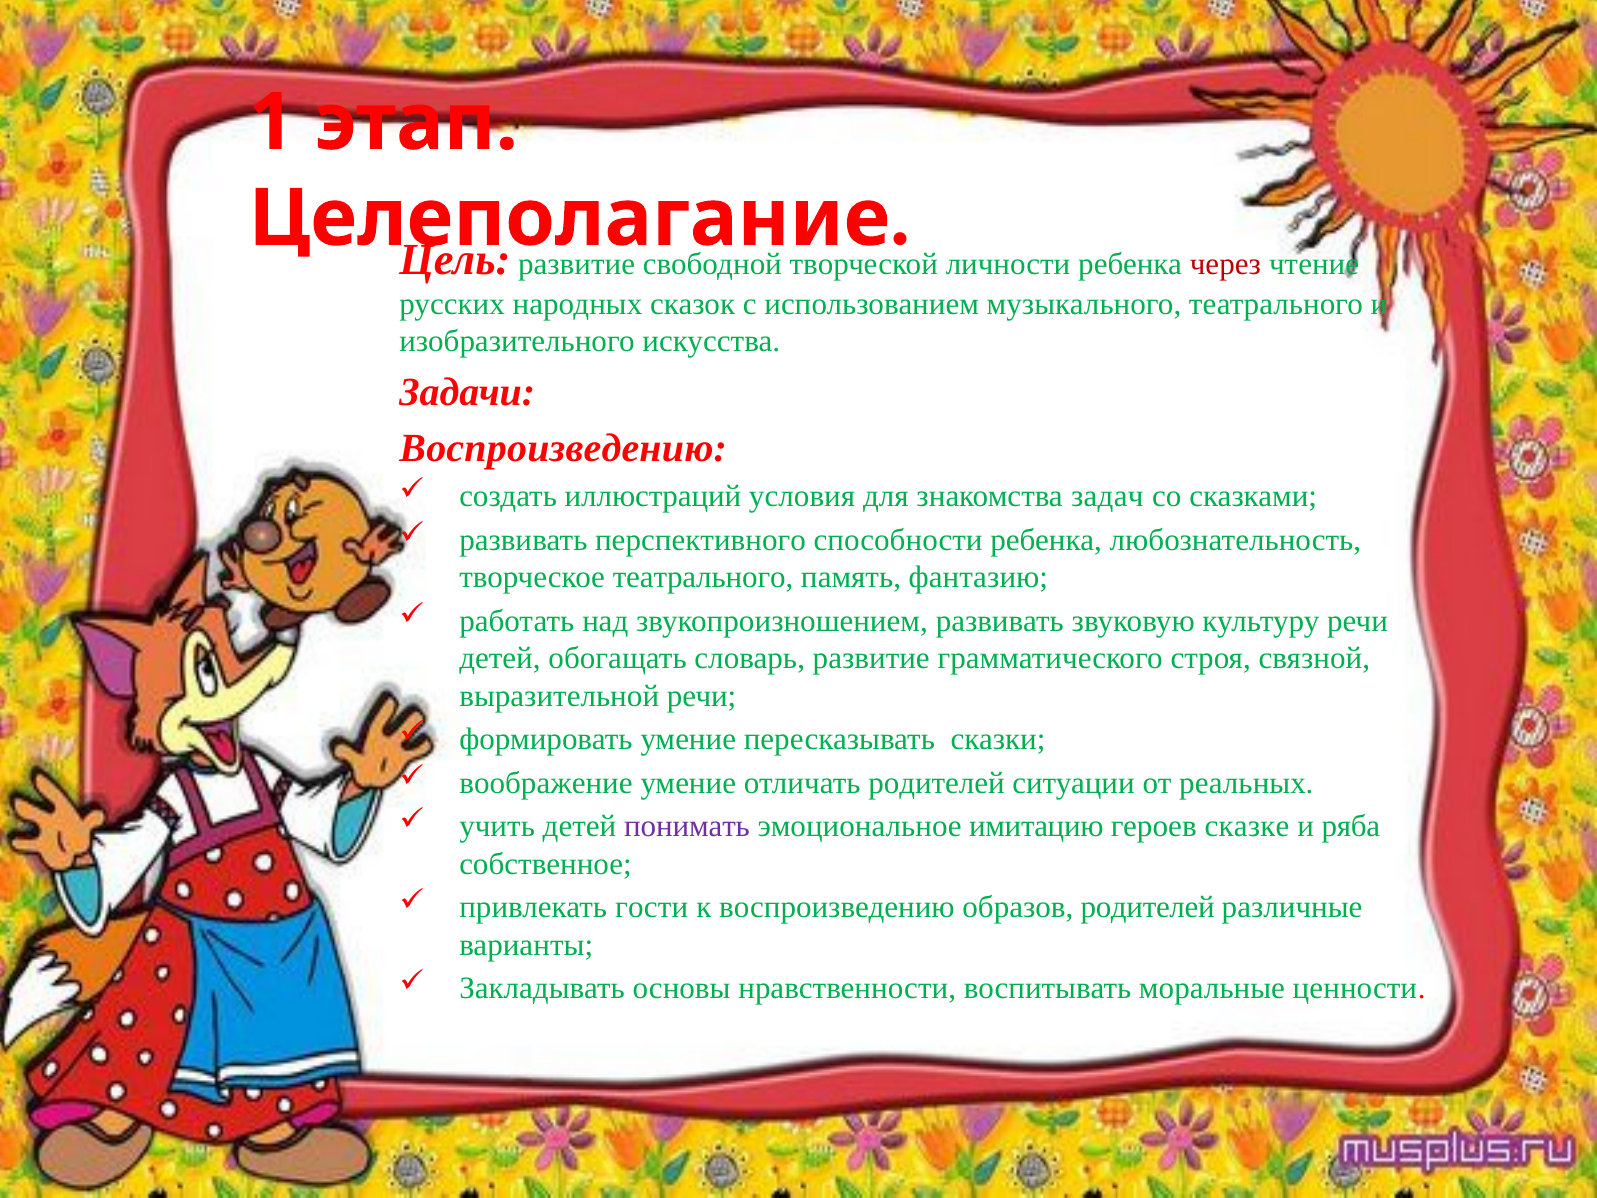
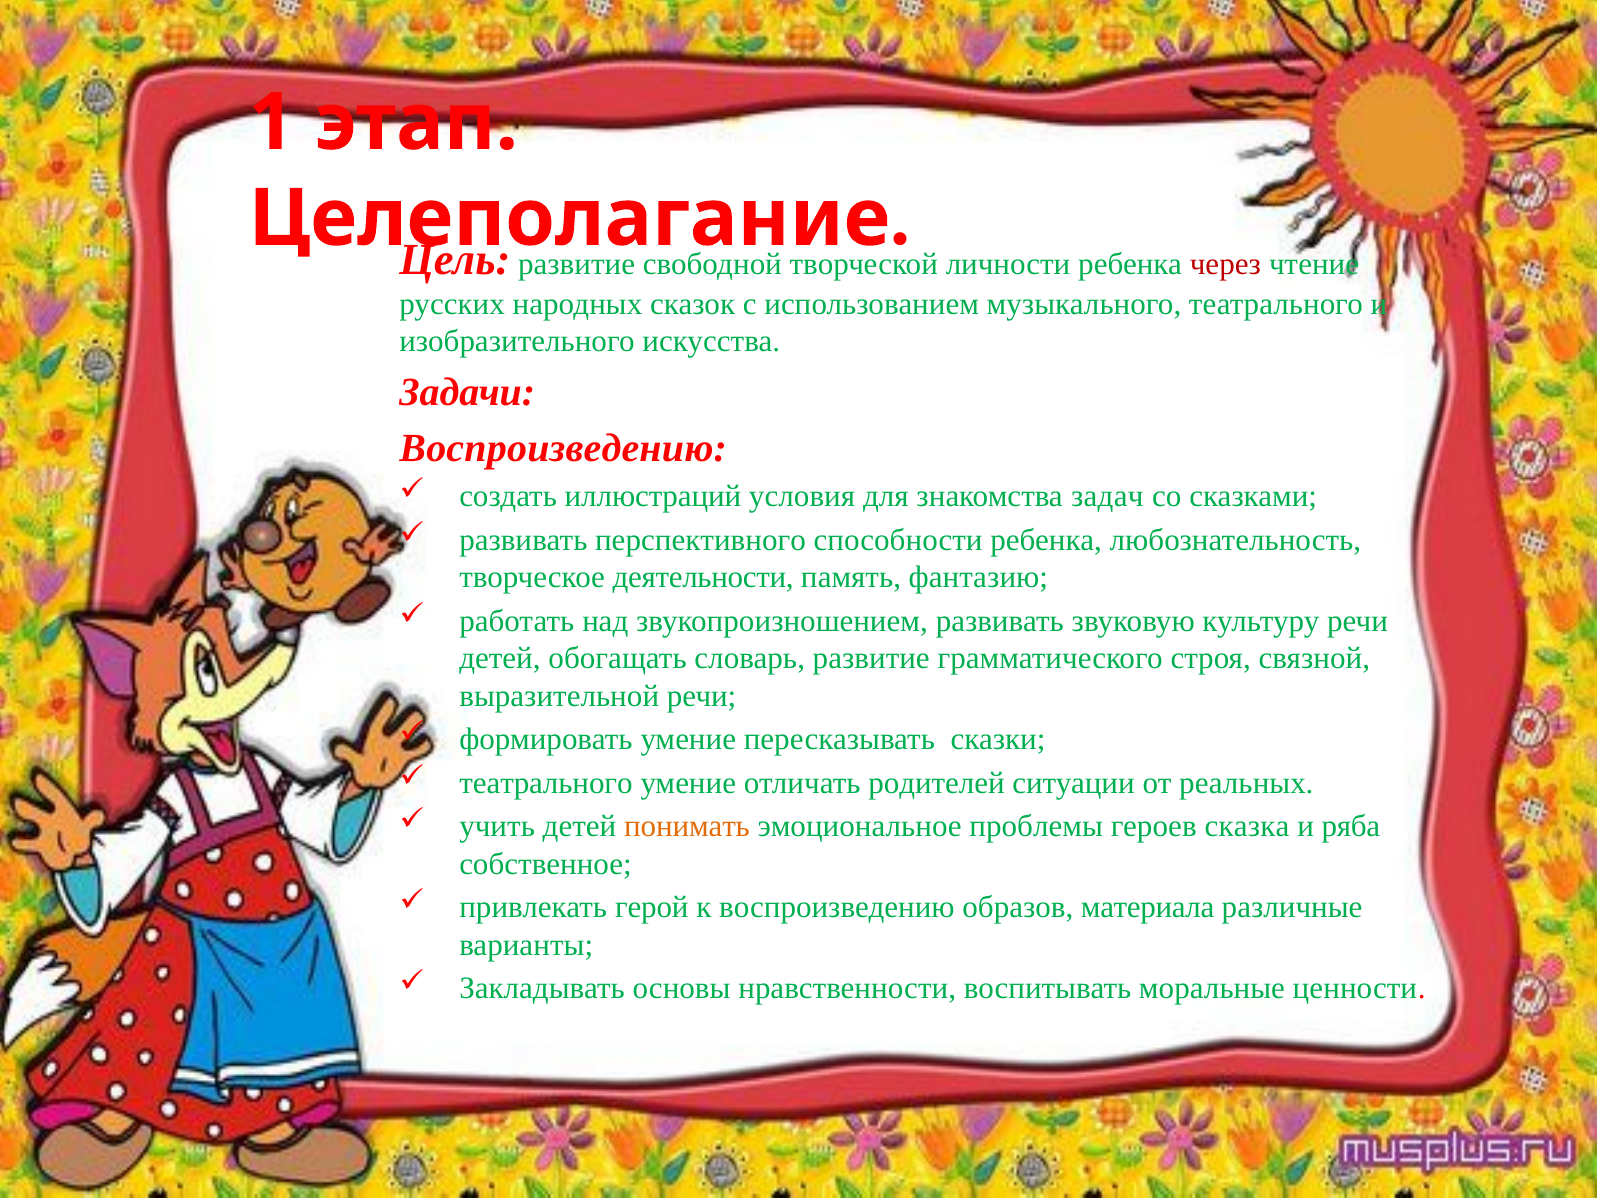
творческое театрального: театрального -> деятельности
воображение at (546, 783): воображение -> театрального
понимать colour: purple -> orange
имитацию: имитацию -> проблемы
сказке: сказке -> сказка
гости: гости -> герой
образов родителей: родителей -> материала
